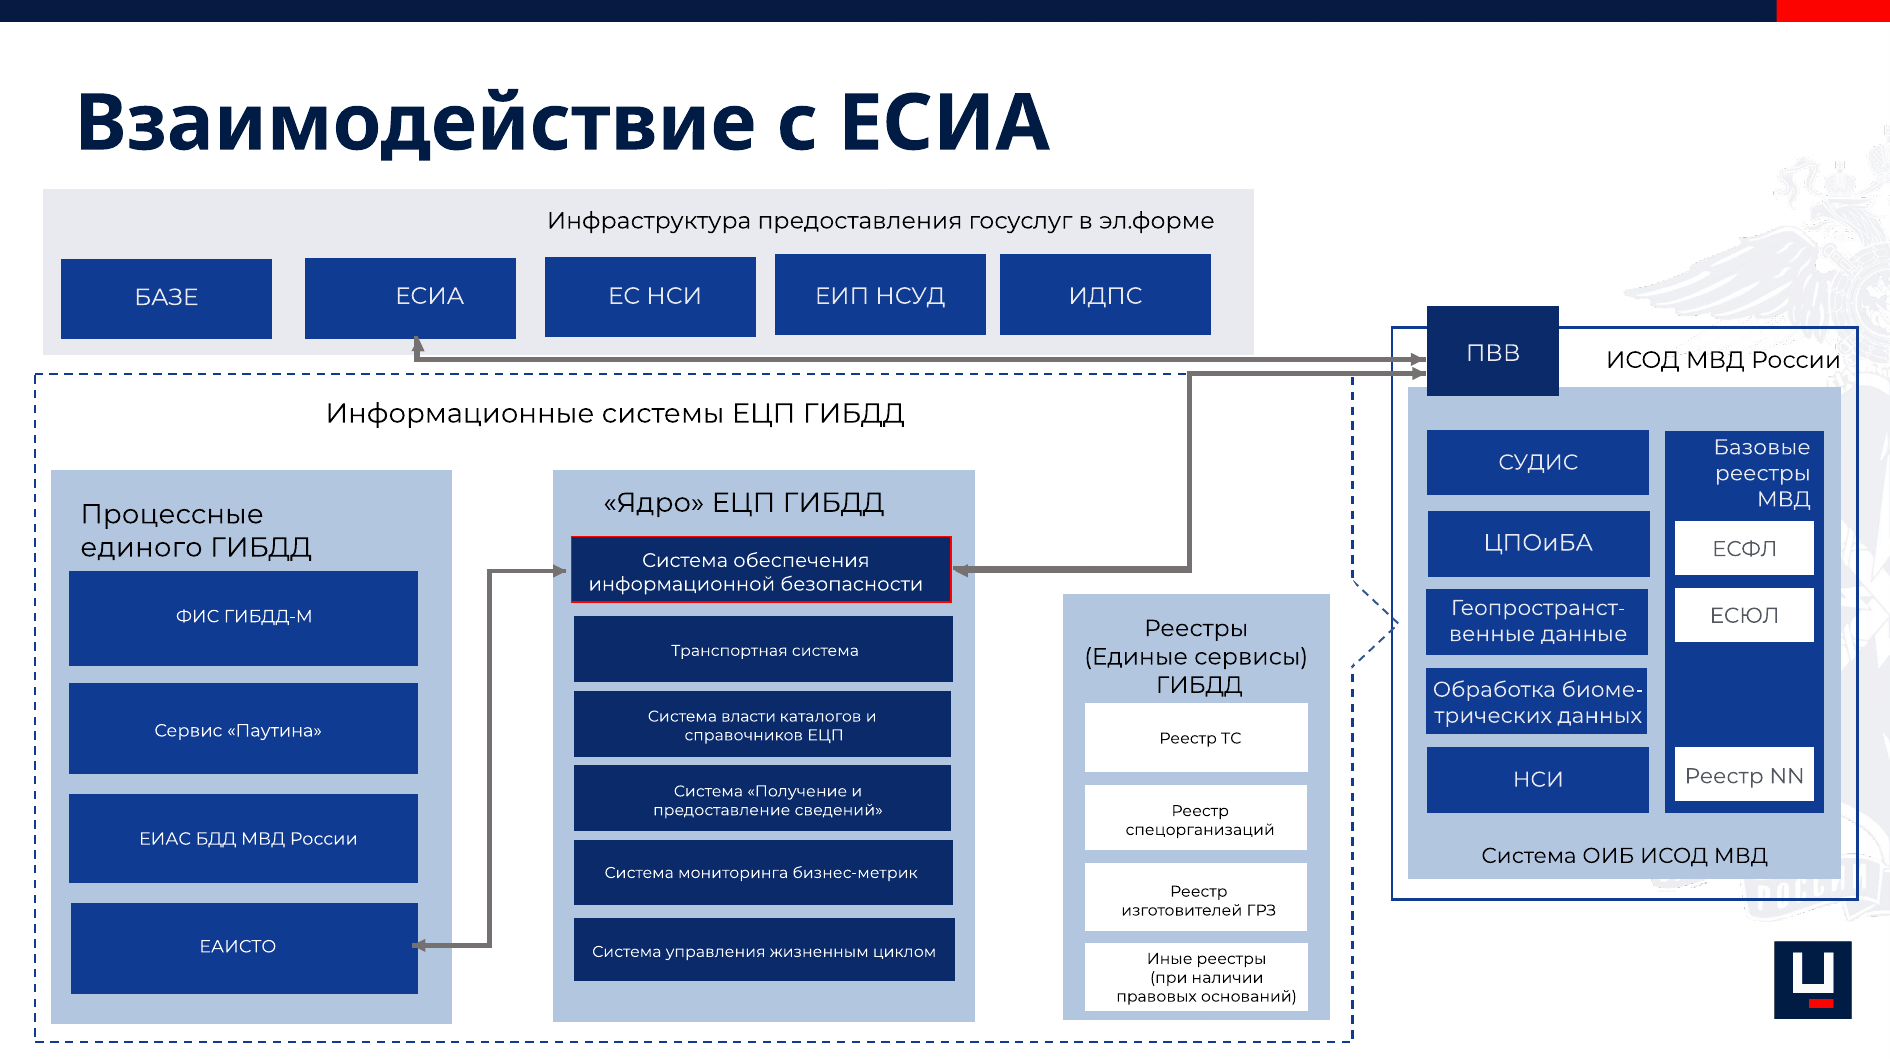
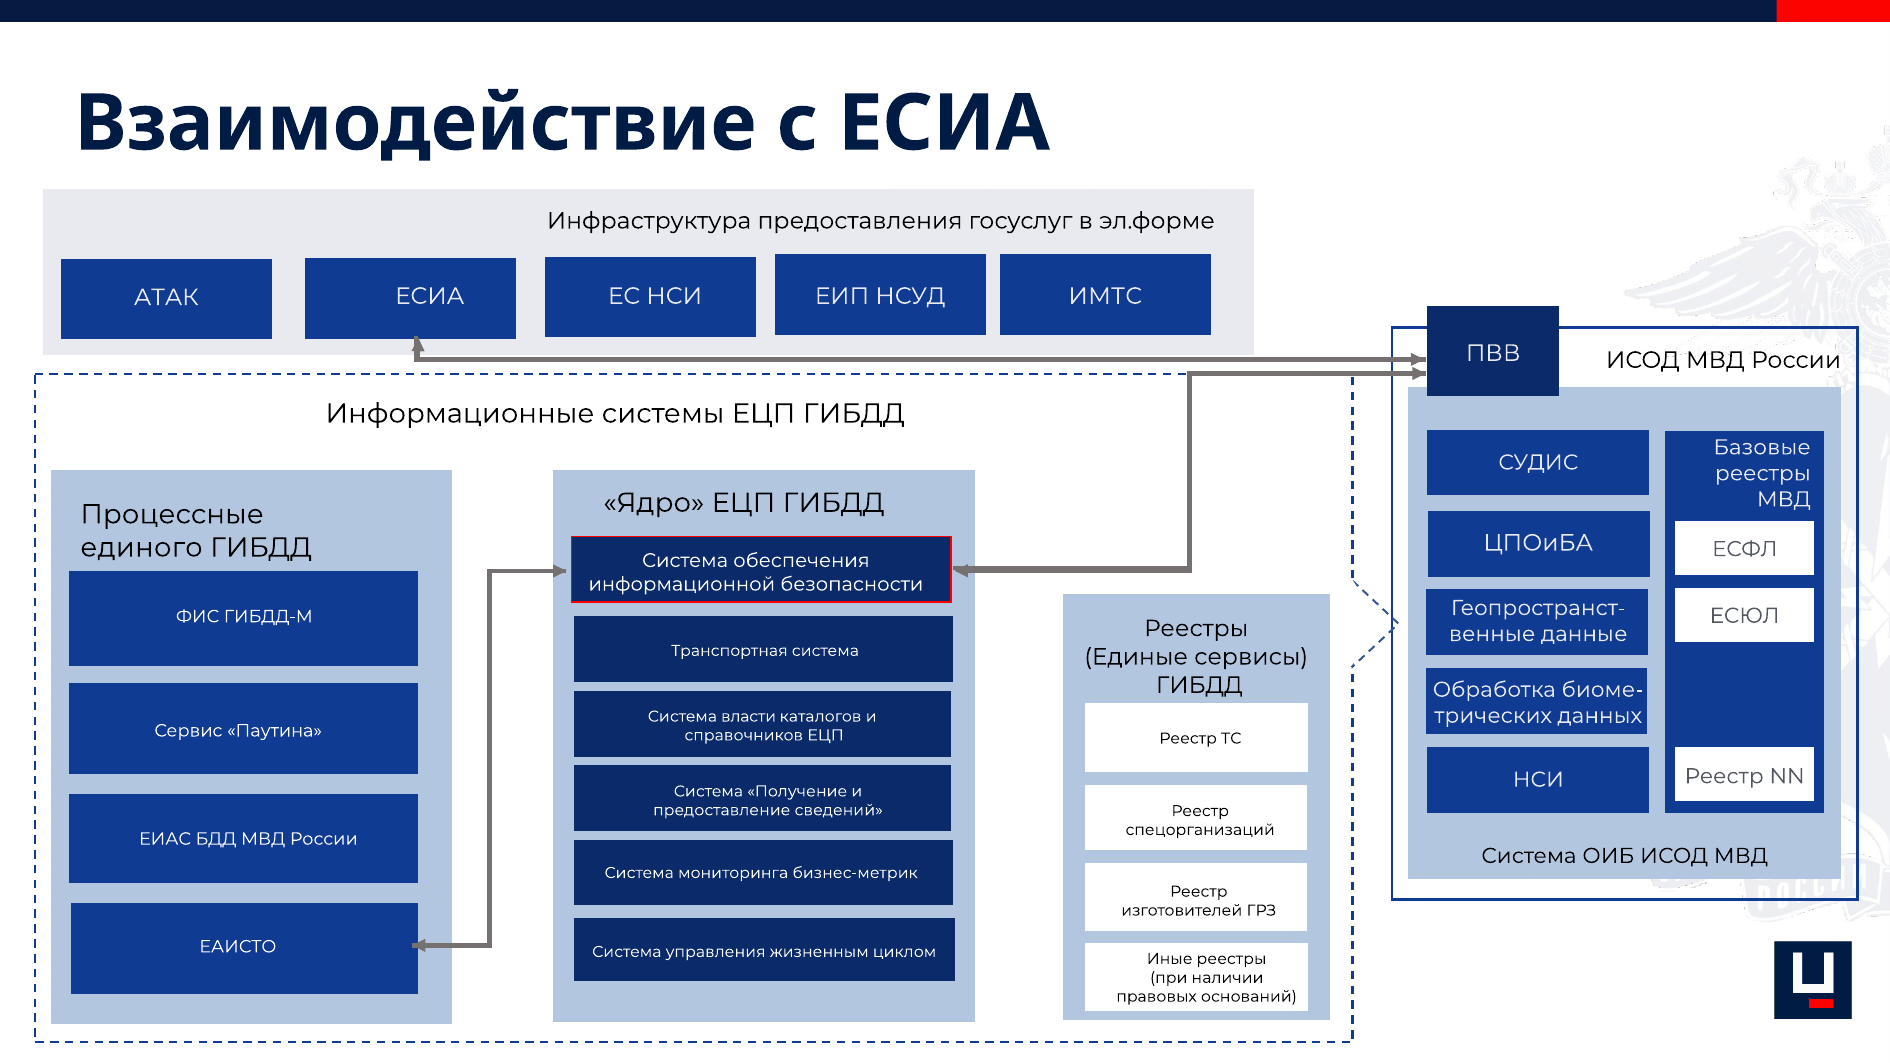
БАЗЕ: БАЗЕ -> АТАК
ИДПС: ИДПС -> ИМТС
